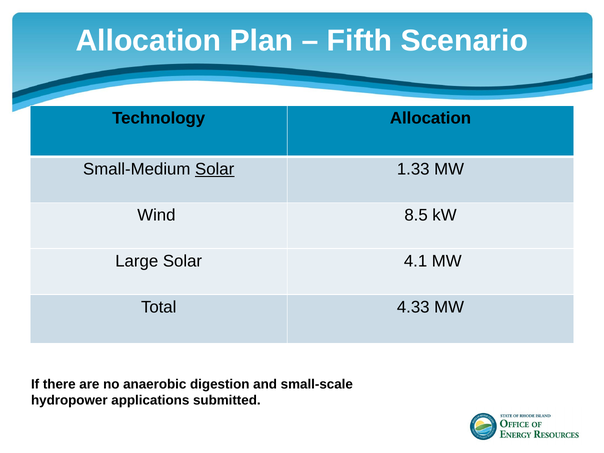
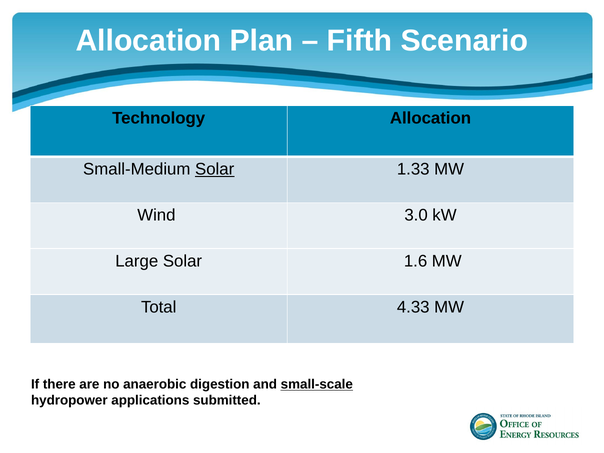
8.5: 8.5 -> 3.0
4.1: 4.1 -> 1.6
small-scale underline: none -> present
